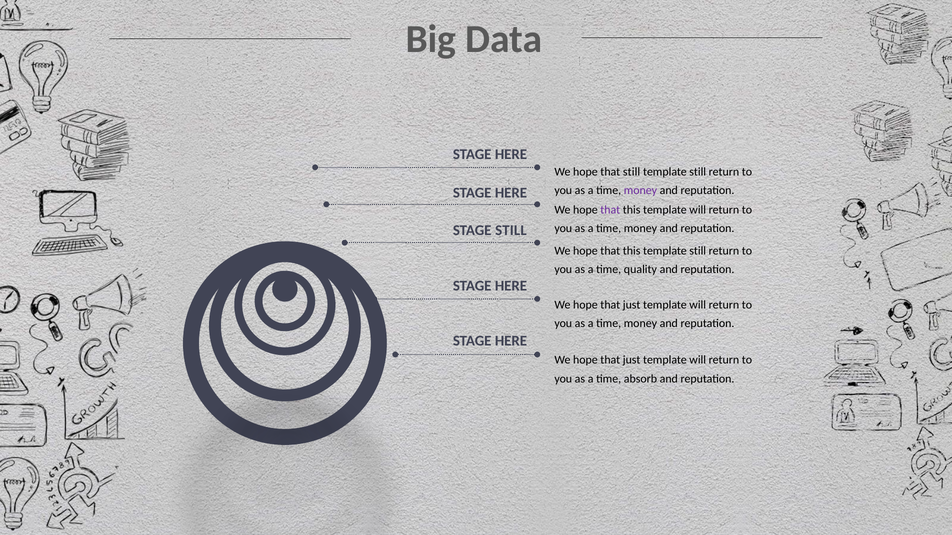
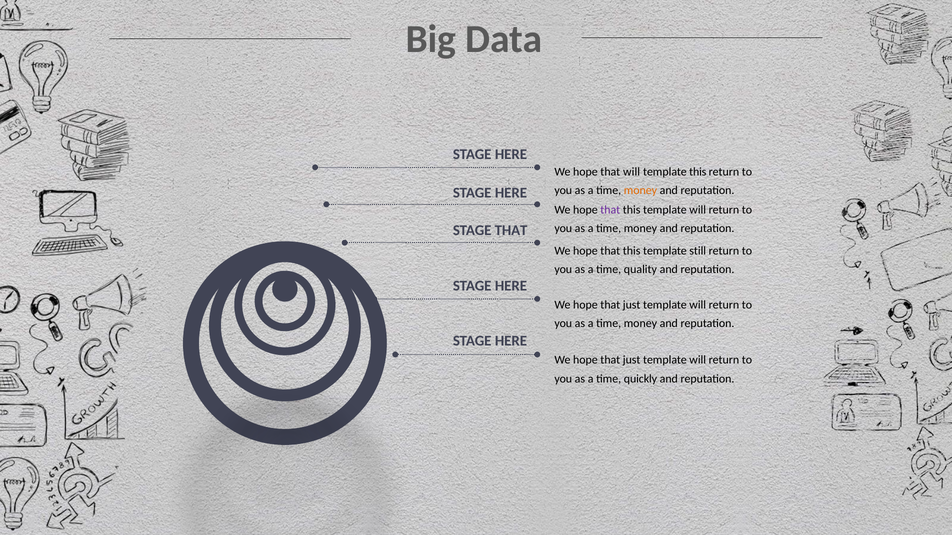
that still: still -> will
still at (698, 172): still -> this
money at (640, 191) colour: purple -> orange
STAGE STILL: STILL -> THAT
absorb: absorb -> quickly
